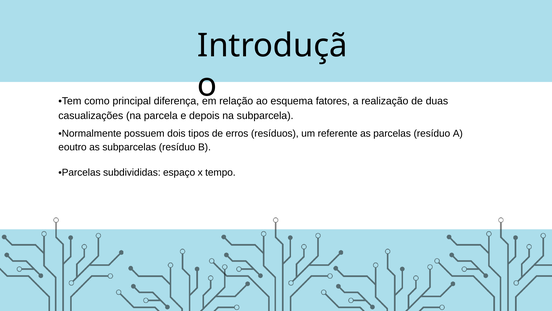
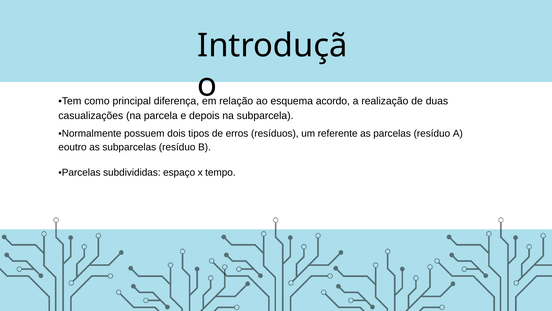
fatores: fatores -> acordo
